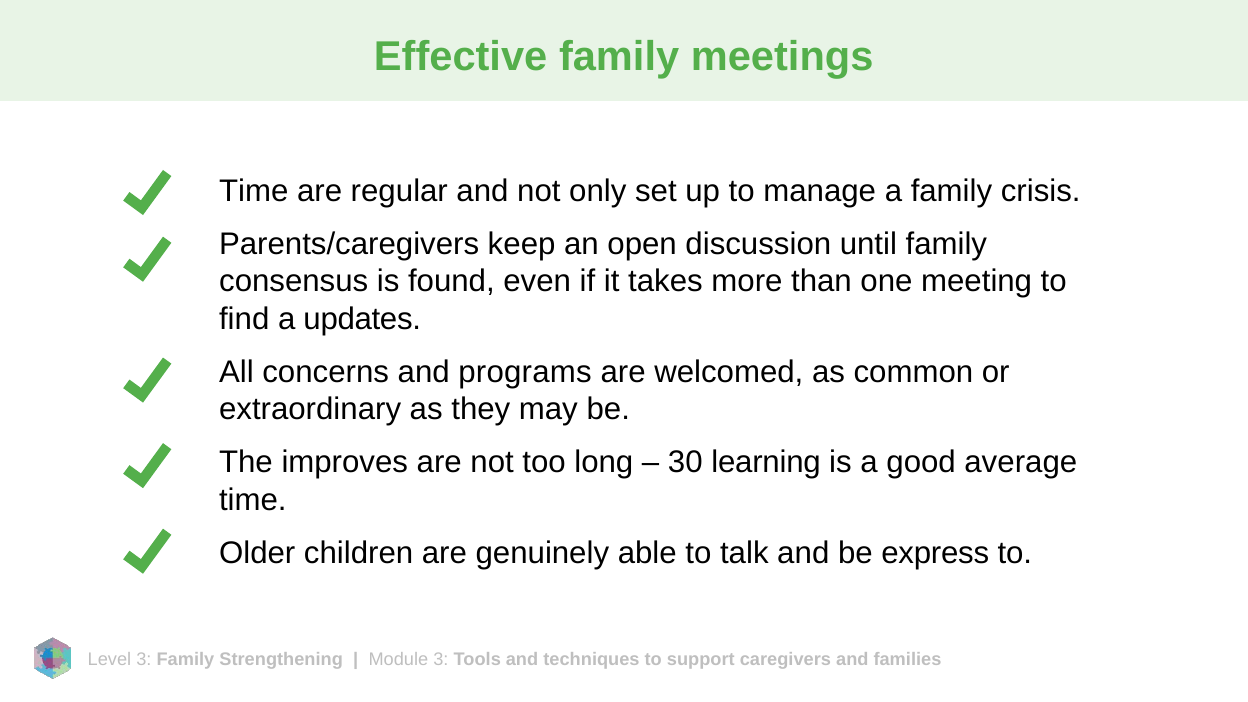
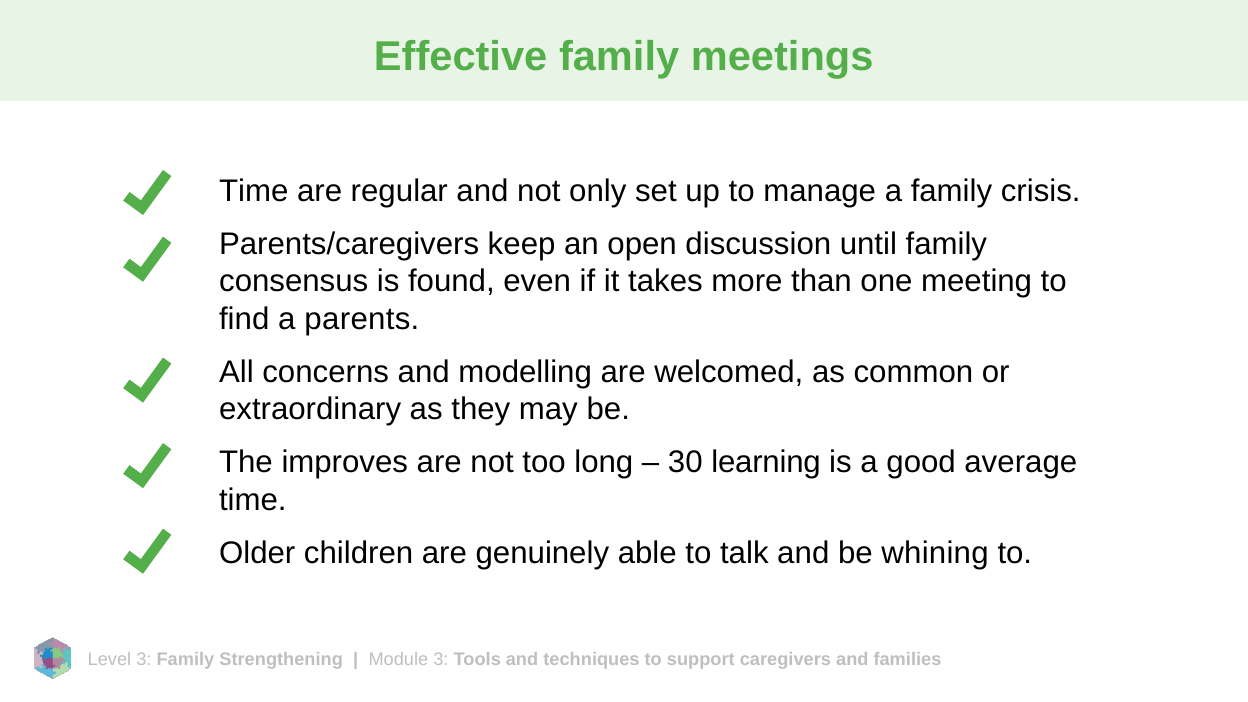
updates: updates -> parents
programs: programs -> modelling
express: express -> whining
